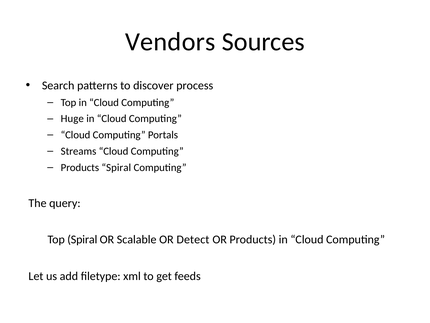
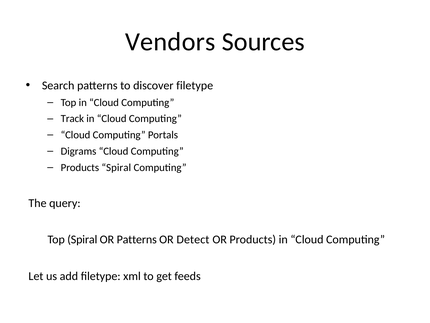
discover process: process -> filetype
Huge: Huge -> Track
Streams: Streams -> Digrams
OR Scalable: Scalable -> Patterns
